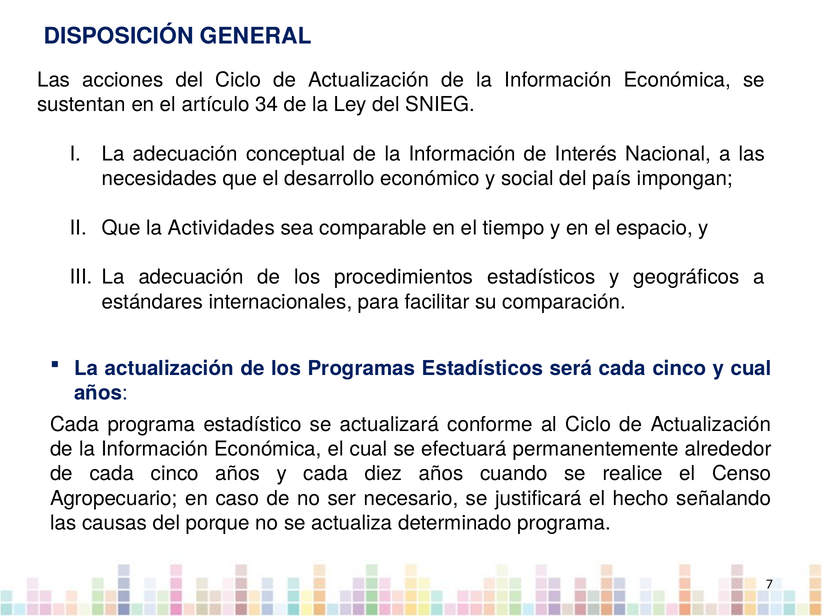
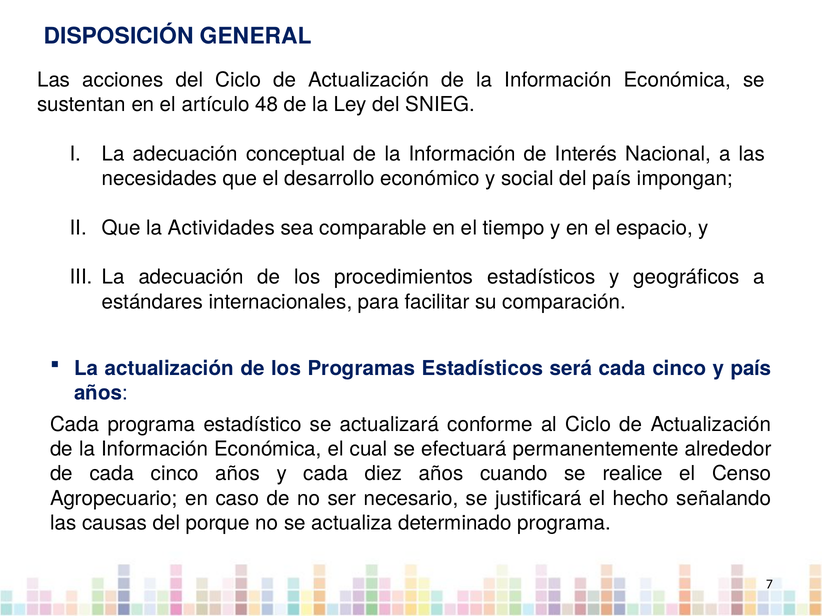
34: 34 -> 48
y cual: cual -> país
